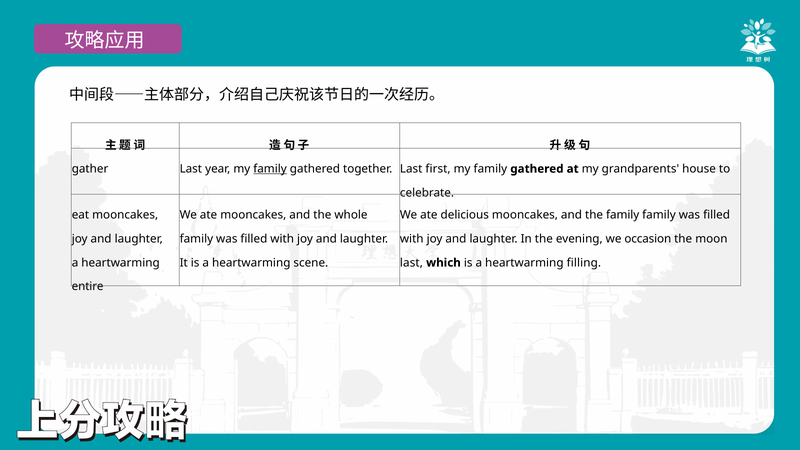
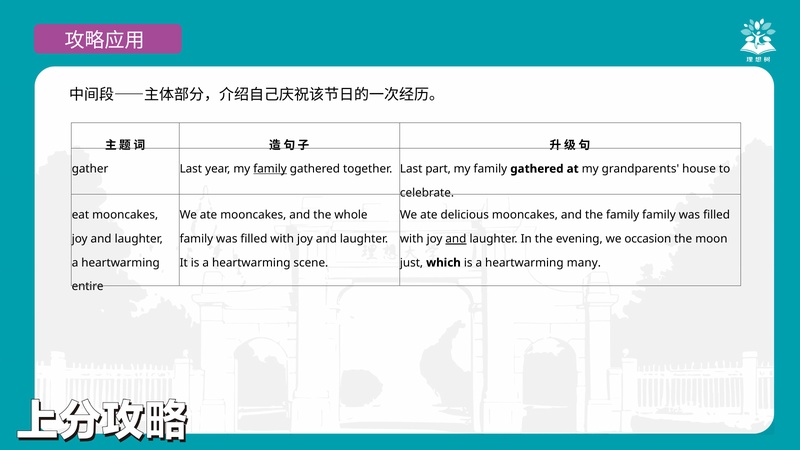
first: first -> part
and at (456, 239) underline: none -> present
last at (411, 263): last -> just
filling: filling -> many
